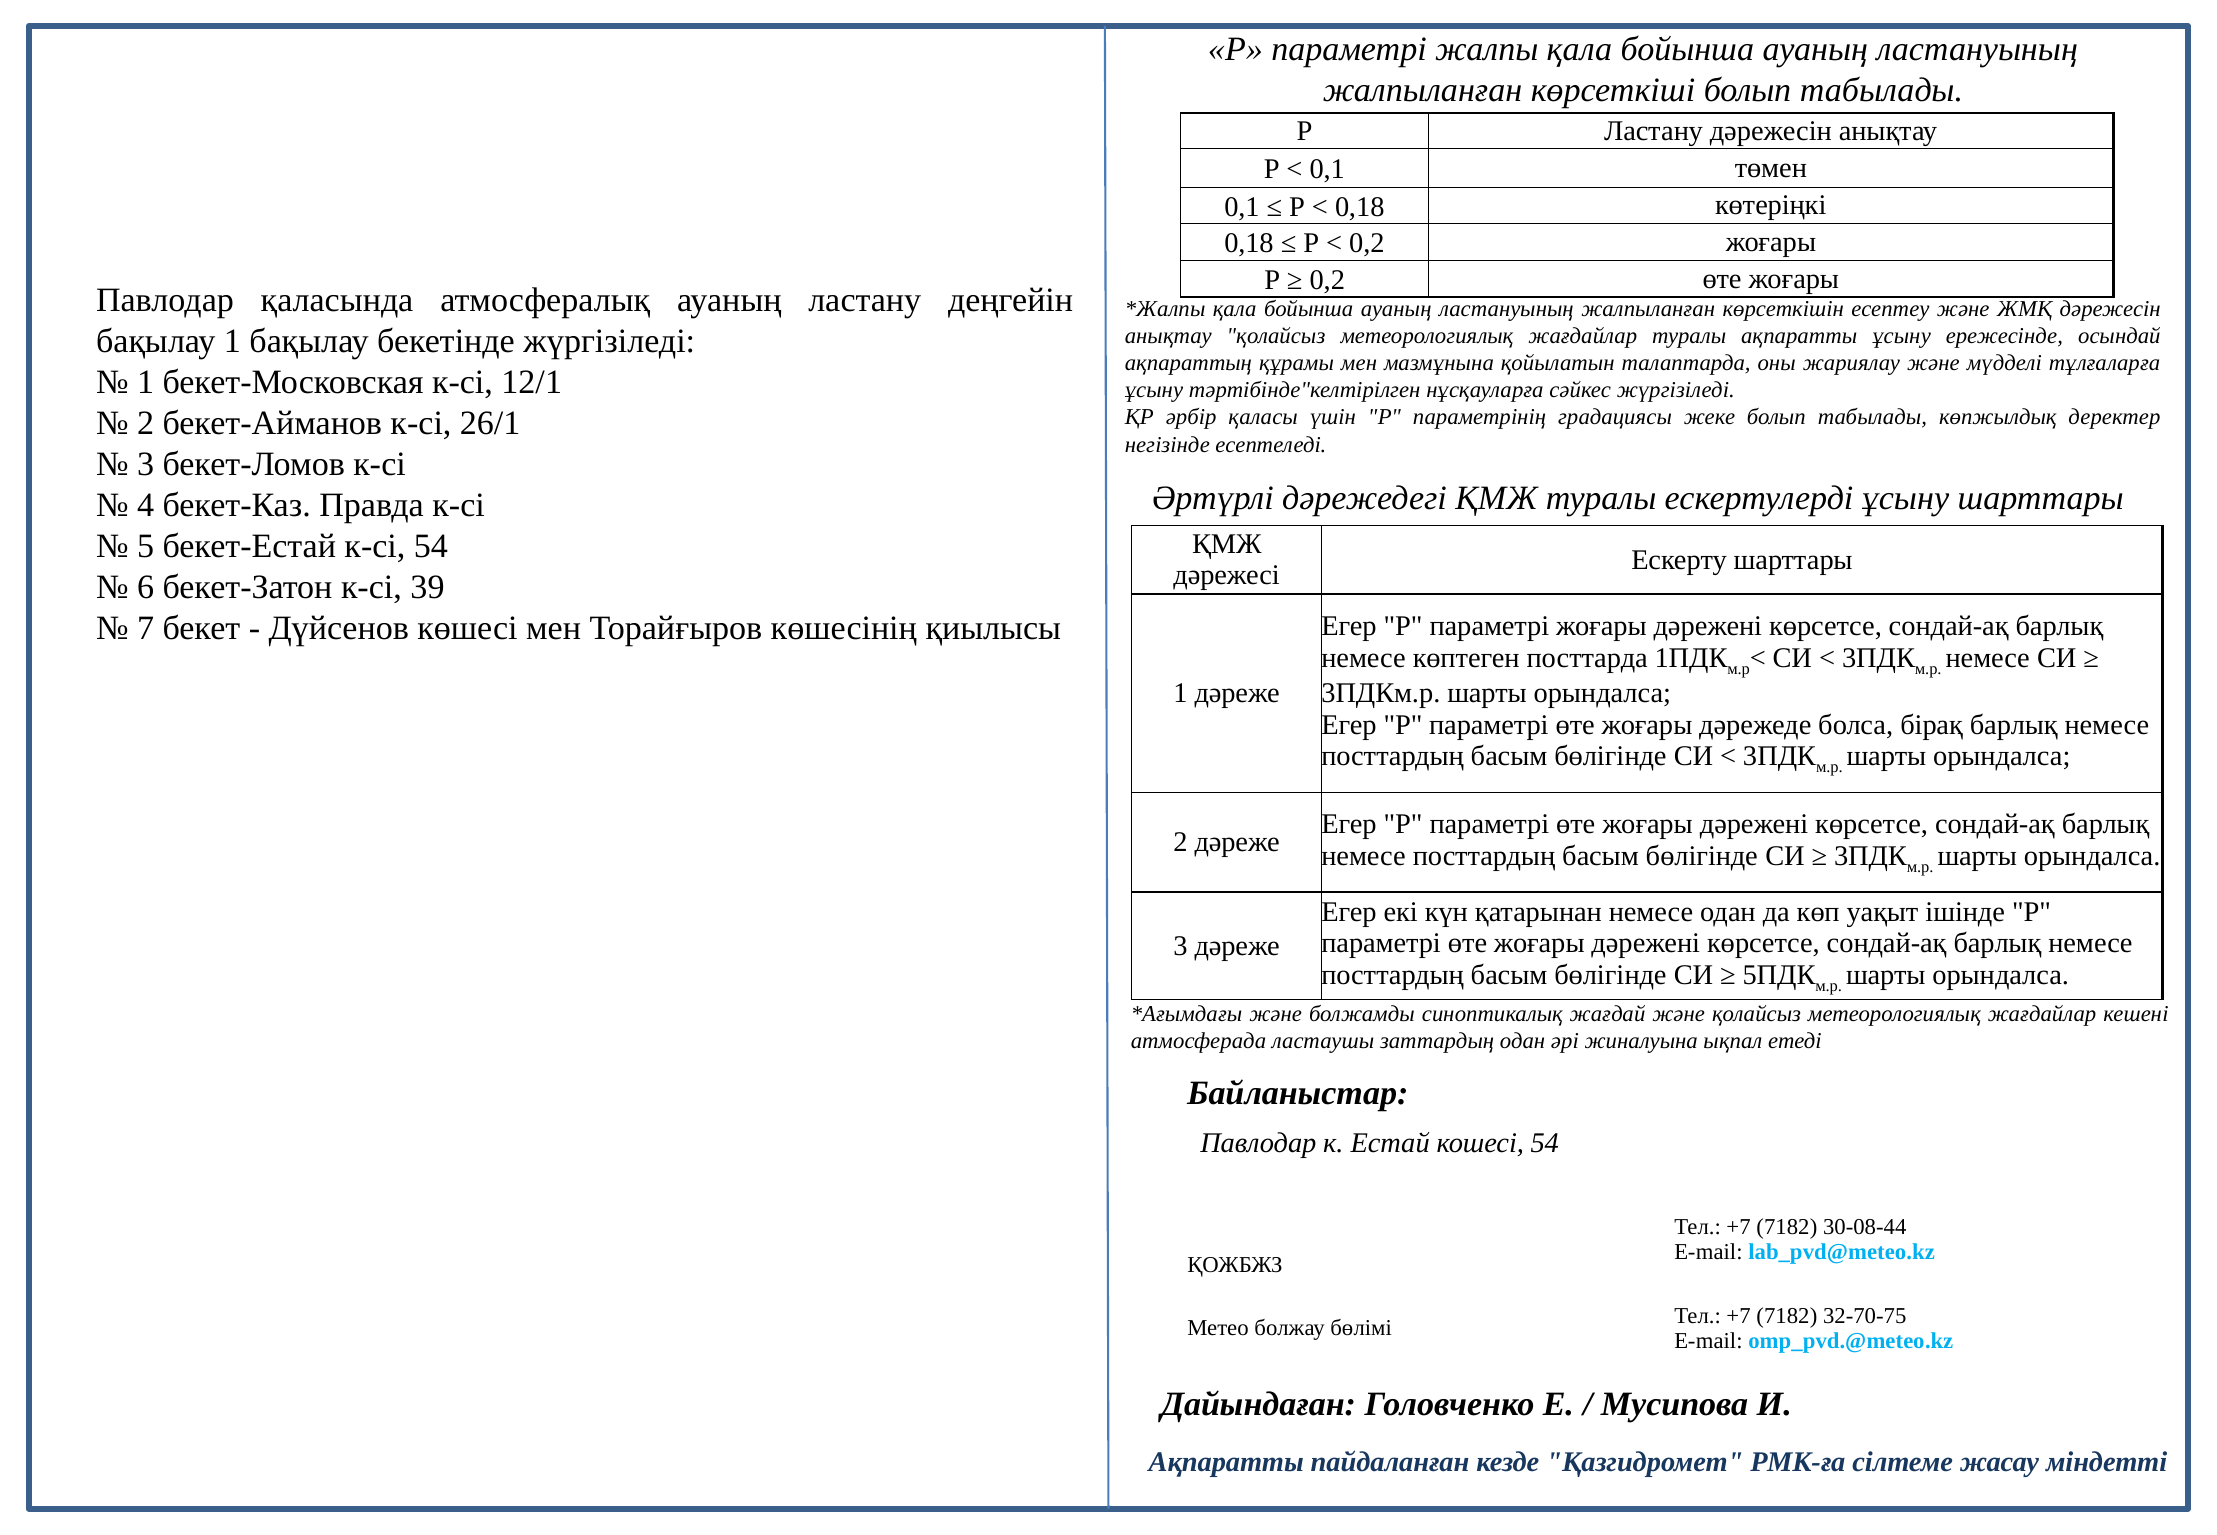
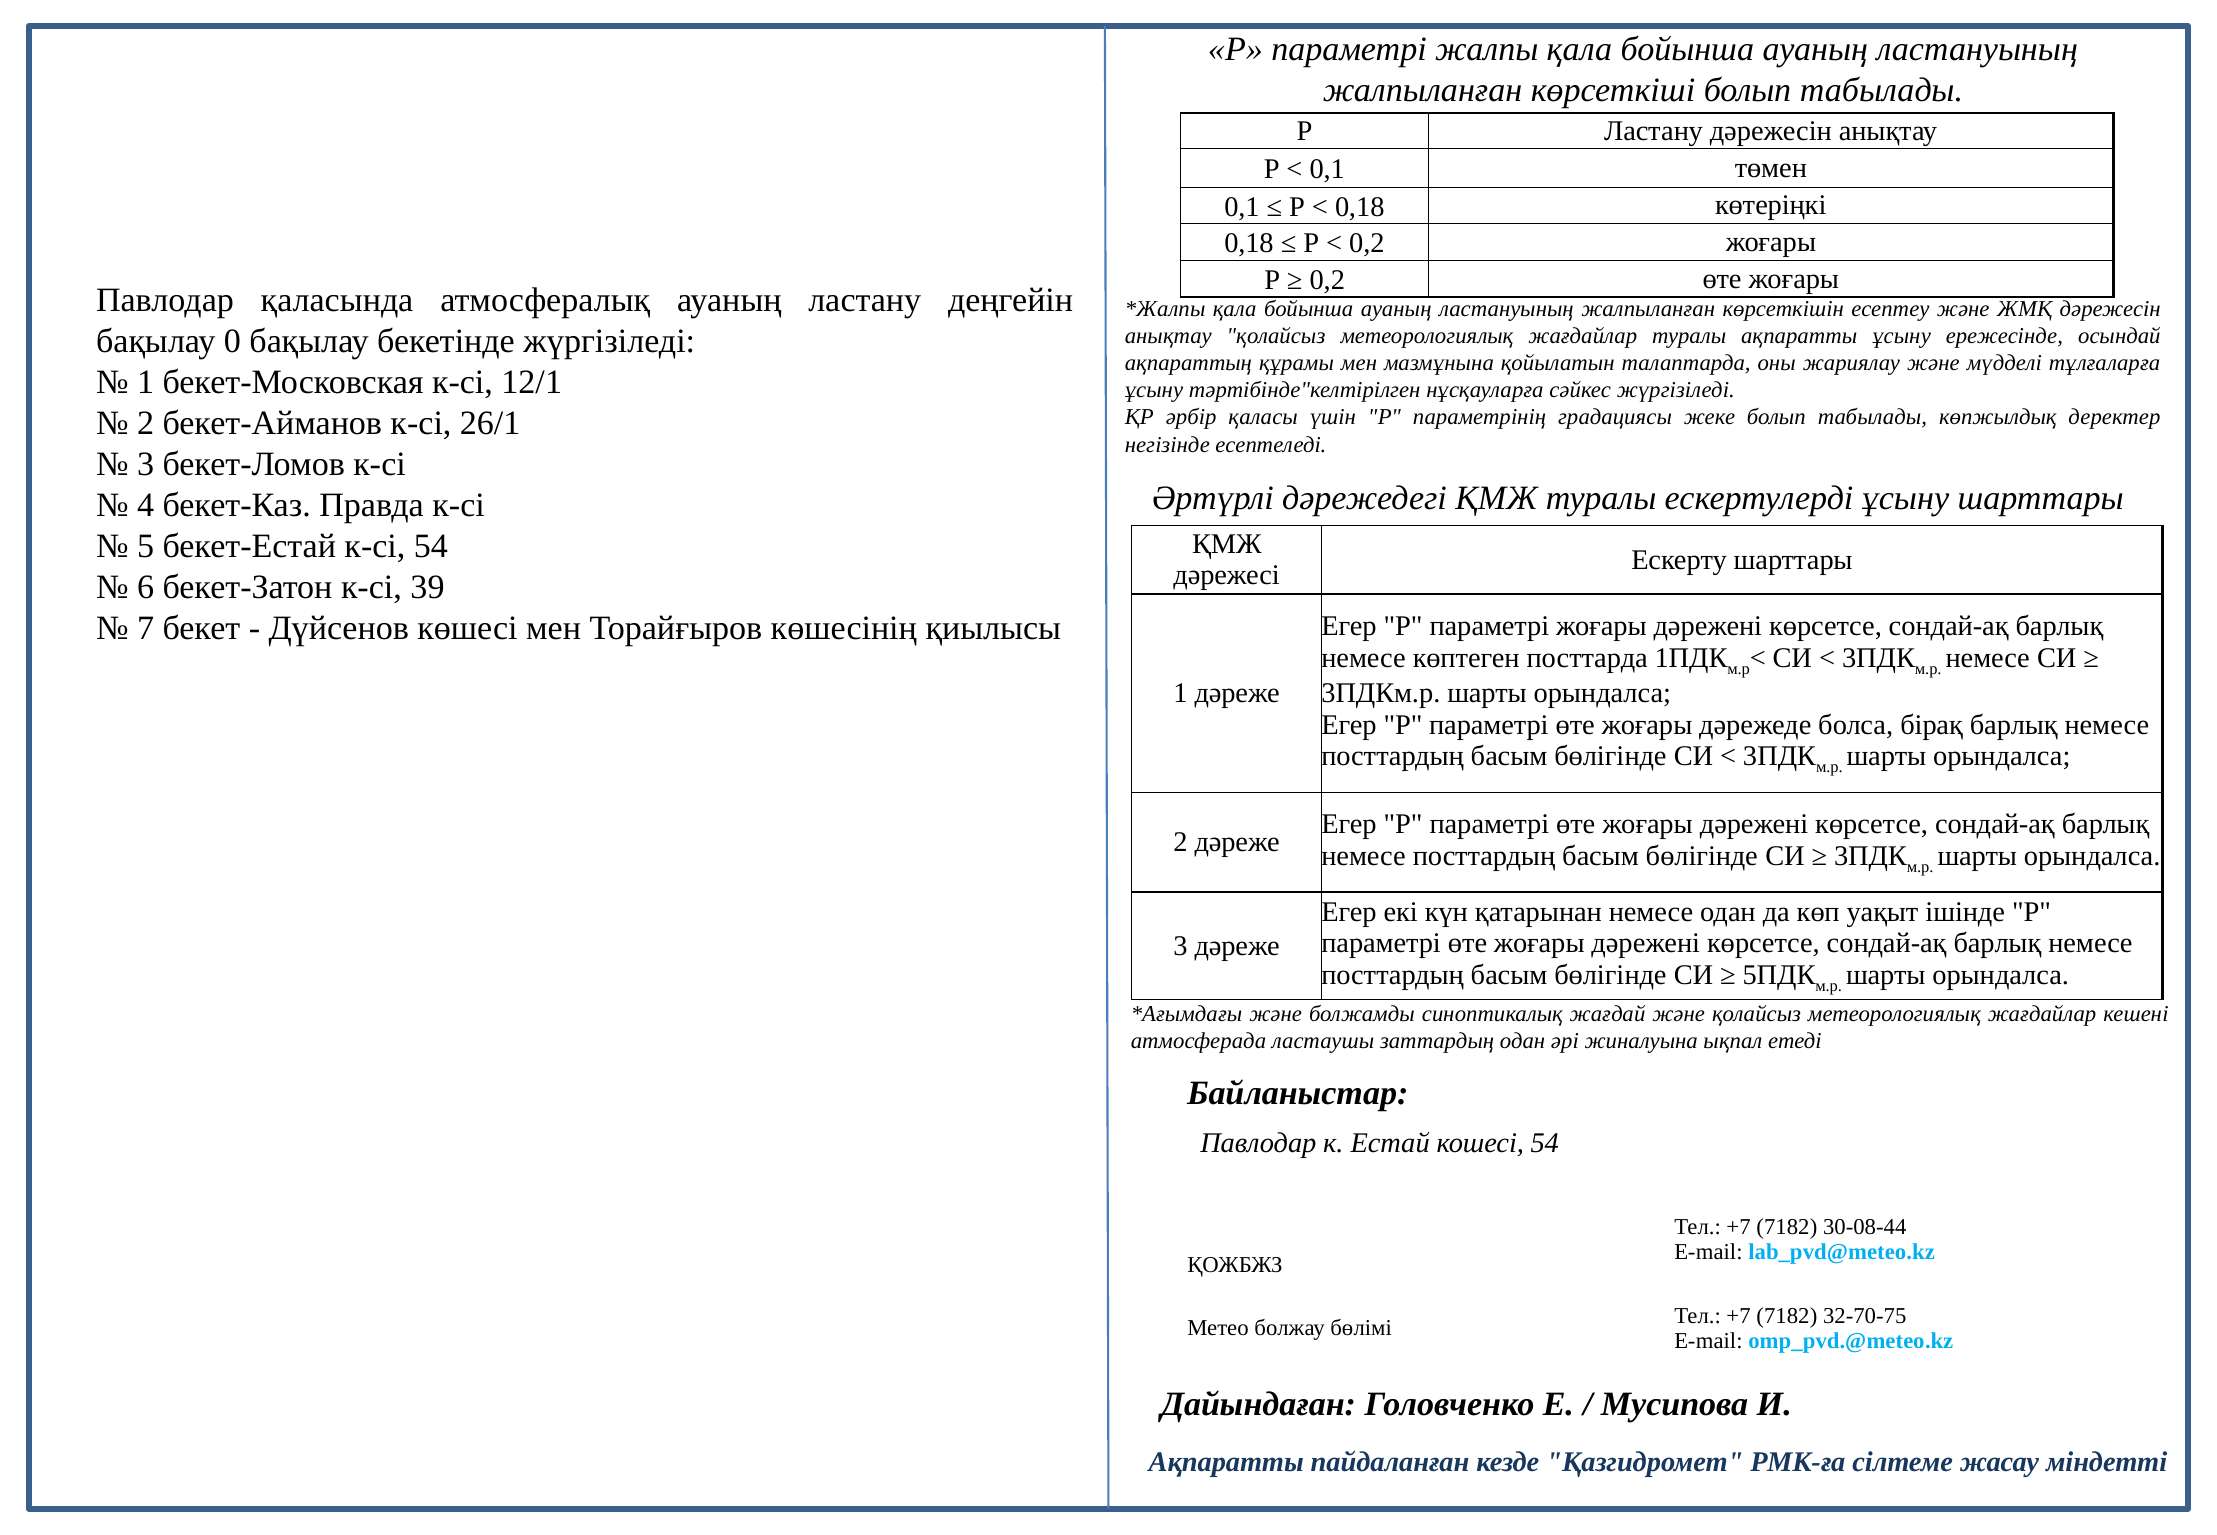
бақылау 1: 1 -> 0
